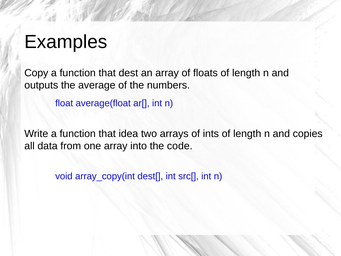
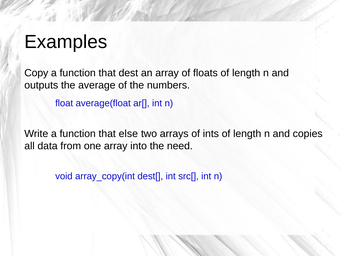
idea: idea -> else
code: code -> need
